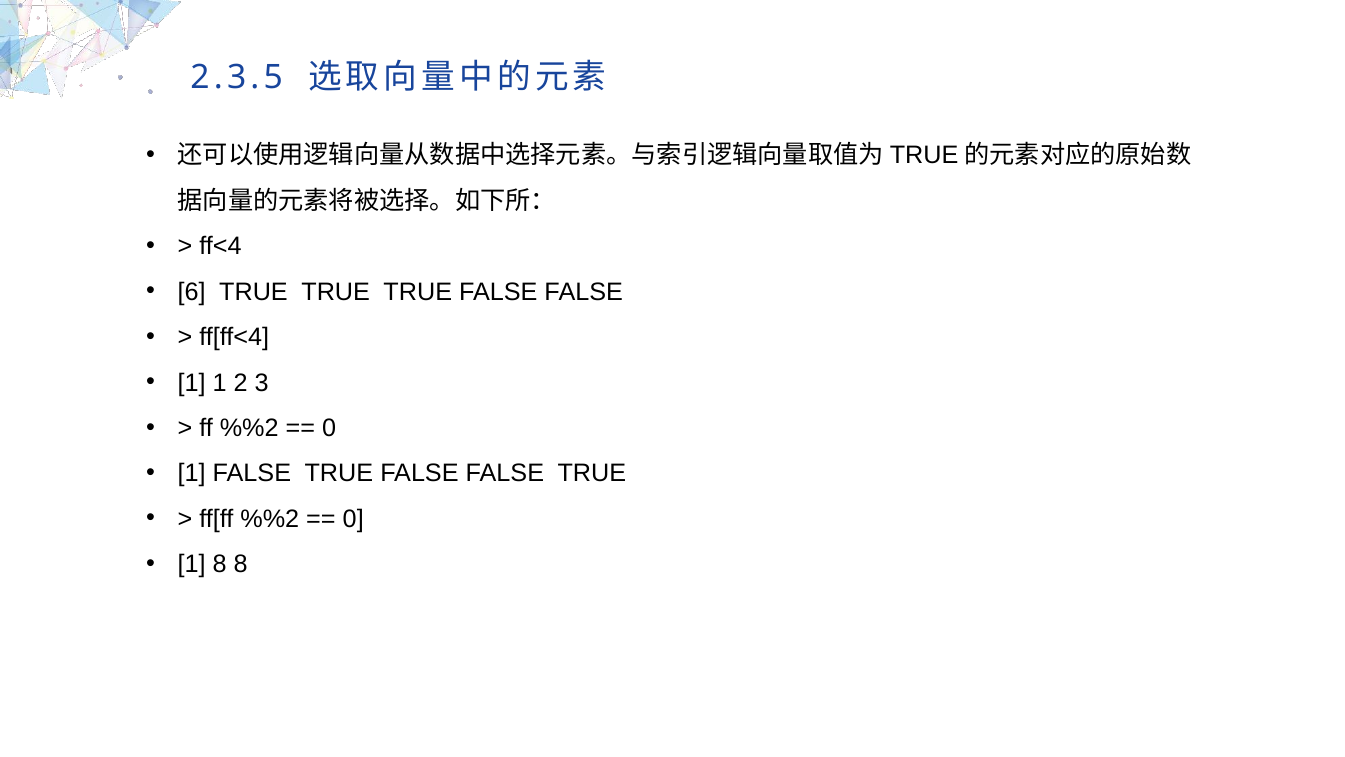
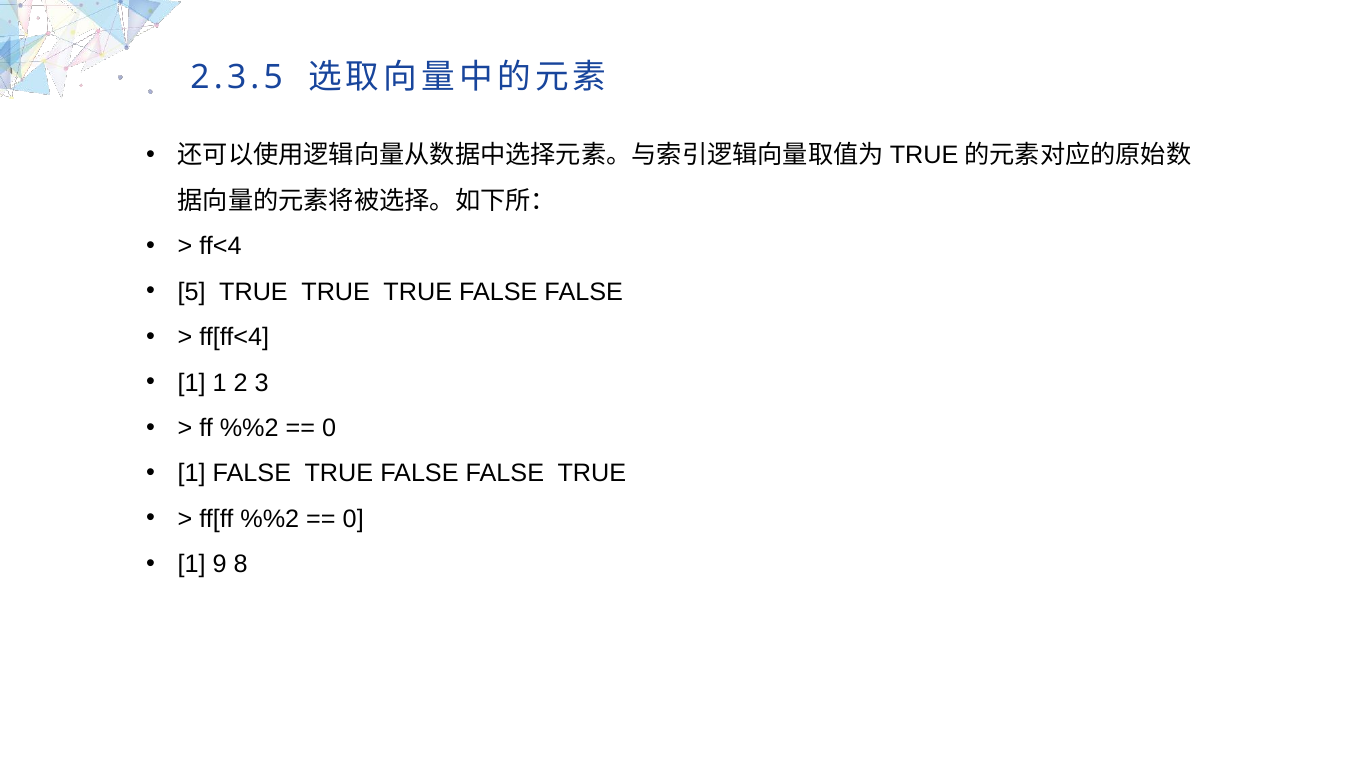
6: 6 -> 5
1 8: 8 -> 9
